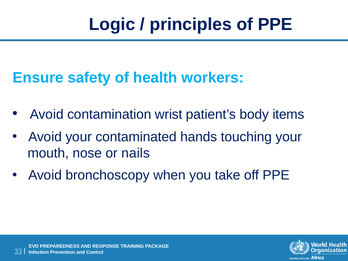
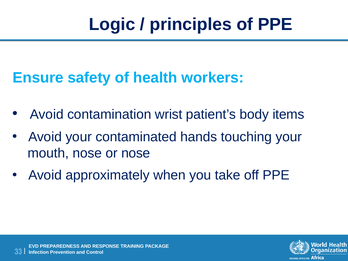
or nails: nails -> nose
bronchoscopy: bronchoscopy -> approximately
